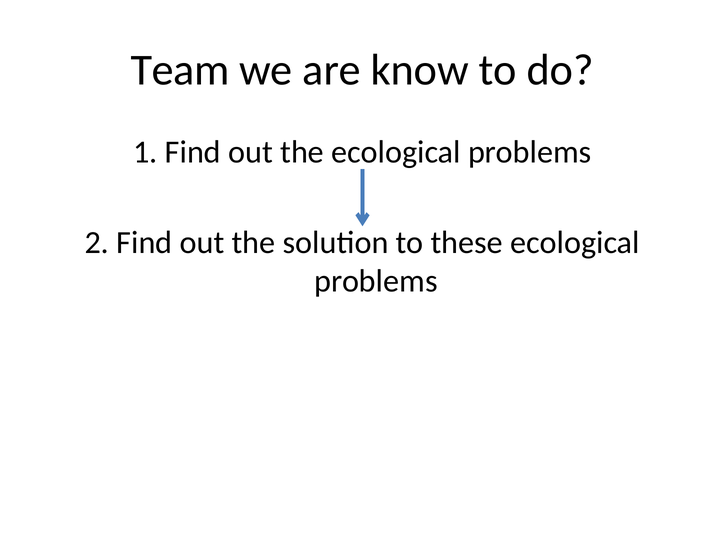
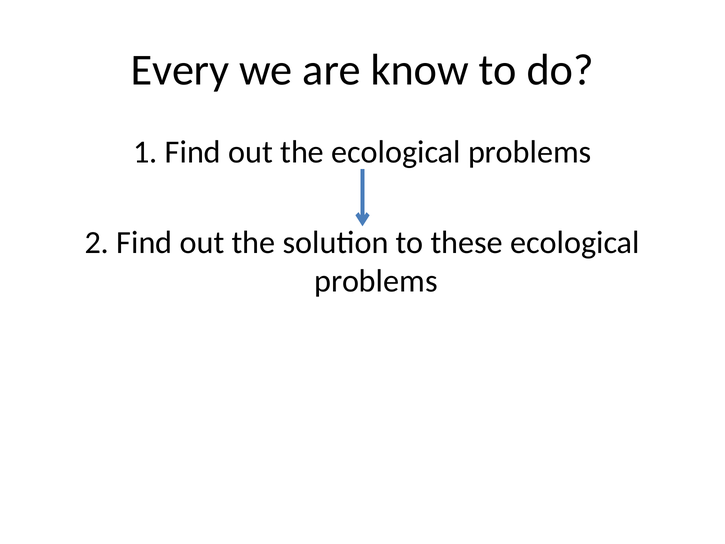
Team: Team -> Every
